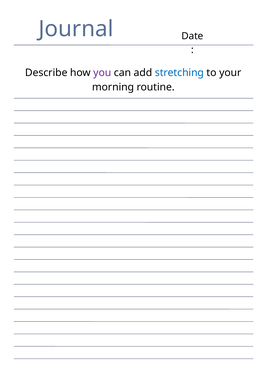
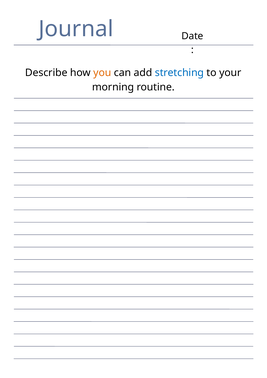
you colour: purple -> orange
